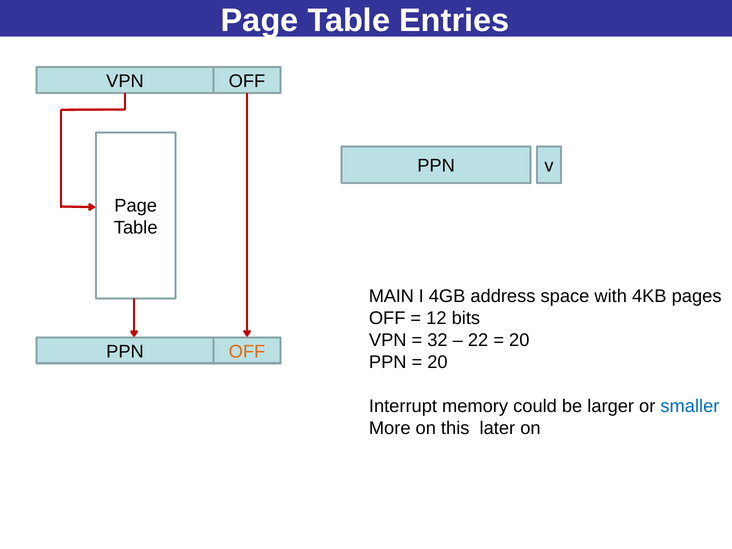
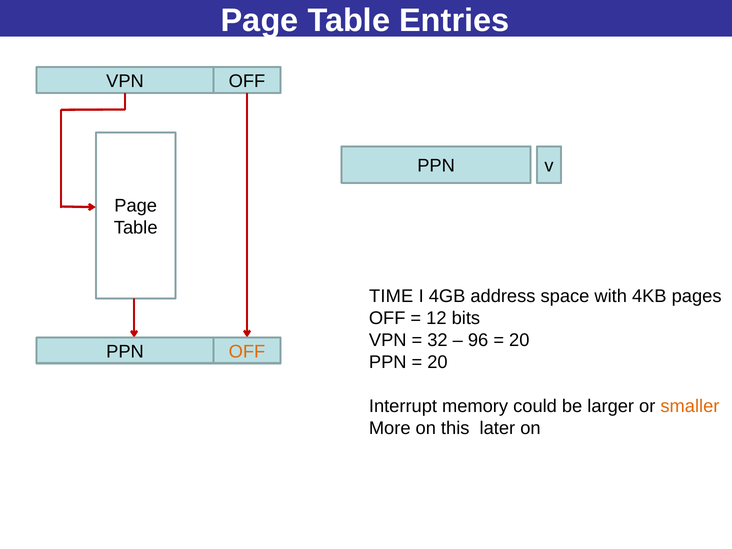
MAIN: MAIN -> TIME
22: 22 -> 96
smaller colour: blue -> orange
